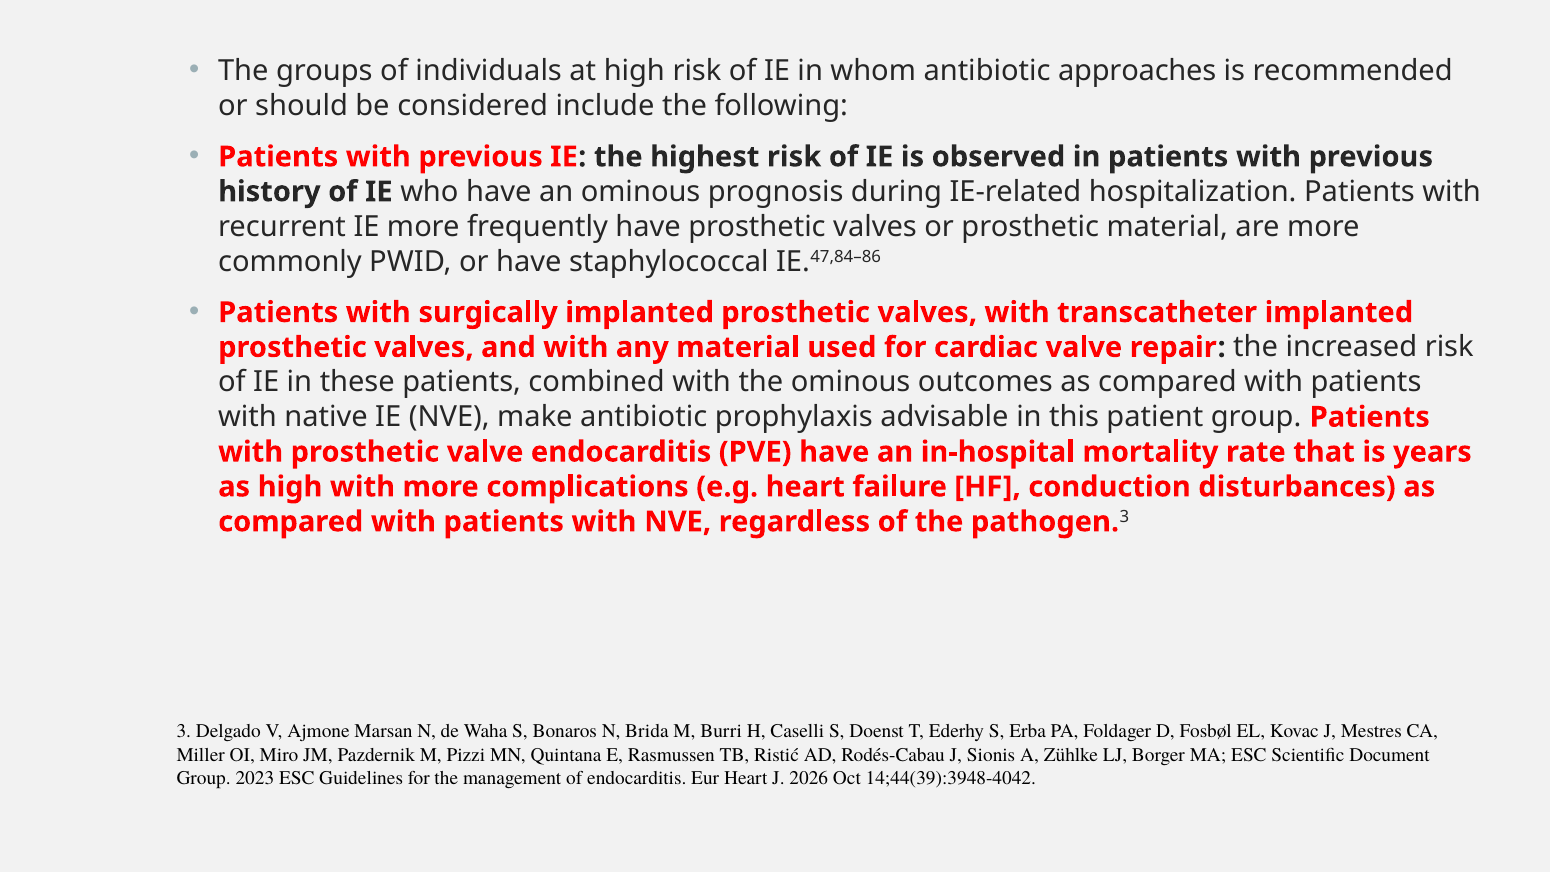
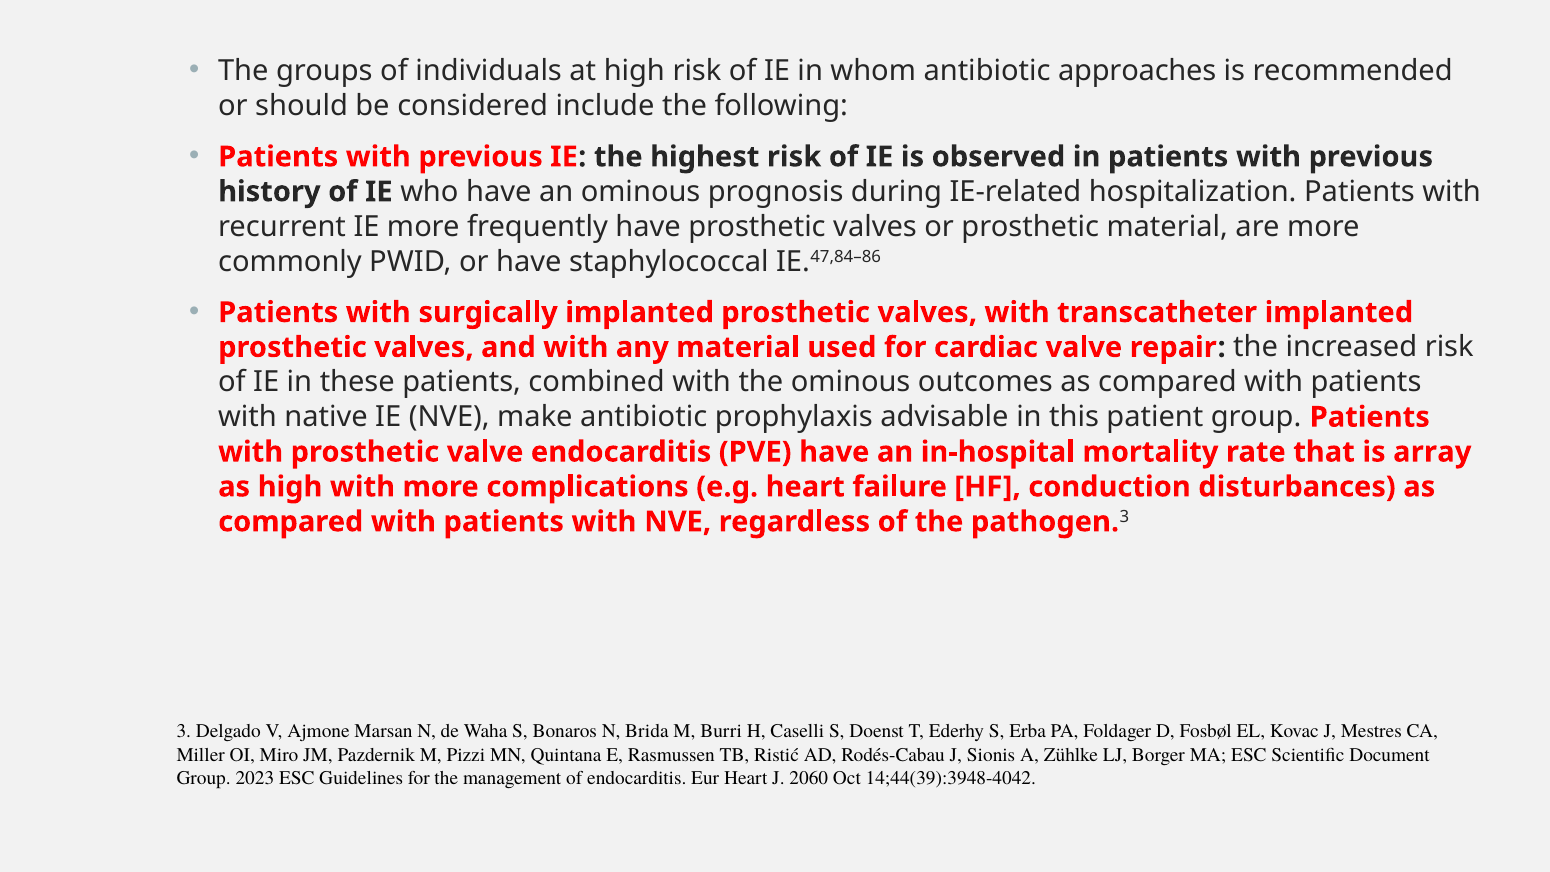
years: years -> array
2026: 2026 -> 2060
